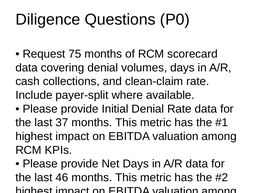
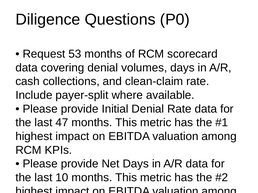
75: 75 -> 53
37: 37 -> 47
46: 46 -> 10
